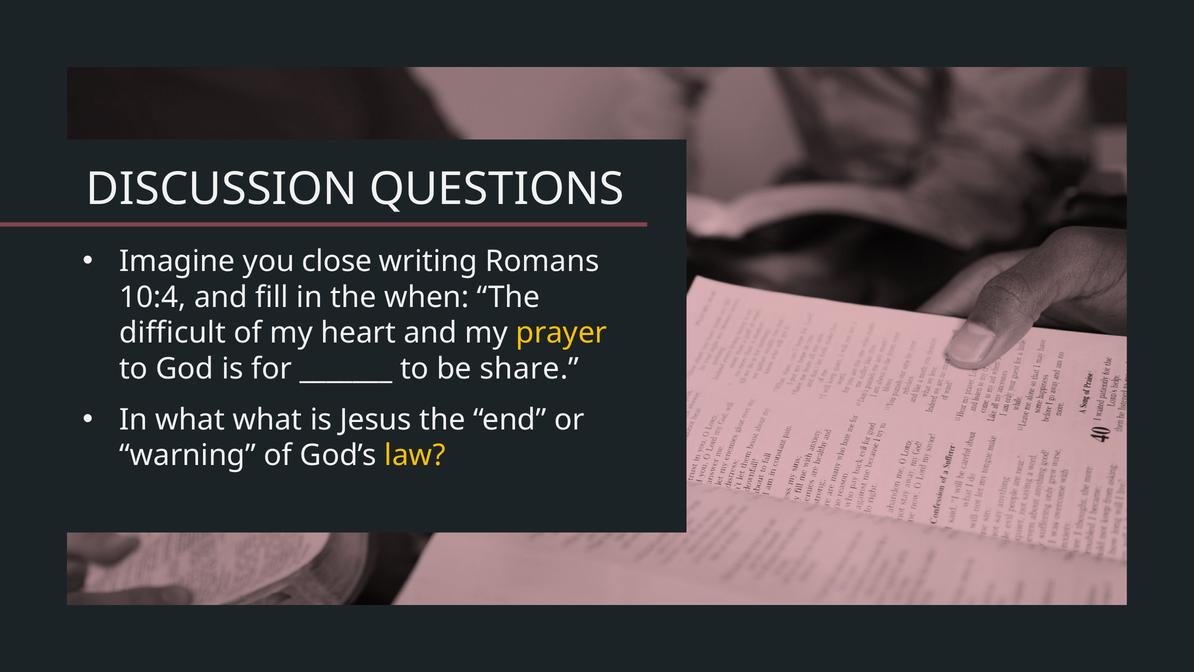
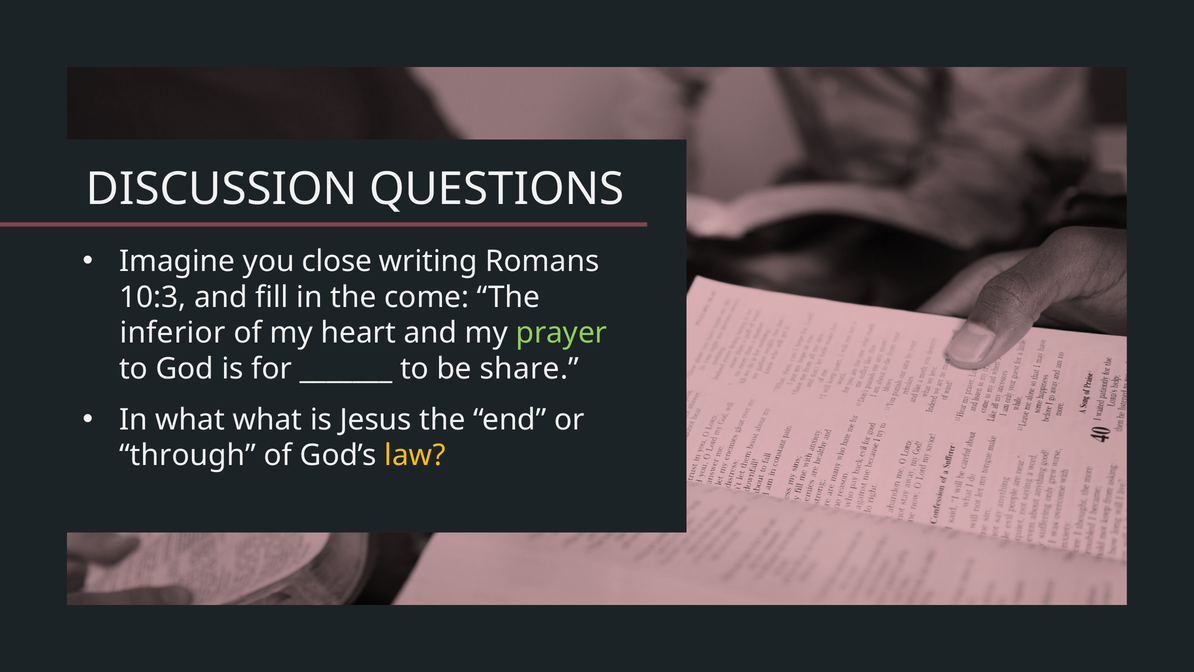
10:4: 10:4 -> 10:3
when: when -> come
difficult: difficult -> inferior
prayer colour: yellow -> light green
warning: warning -> through
